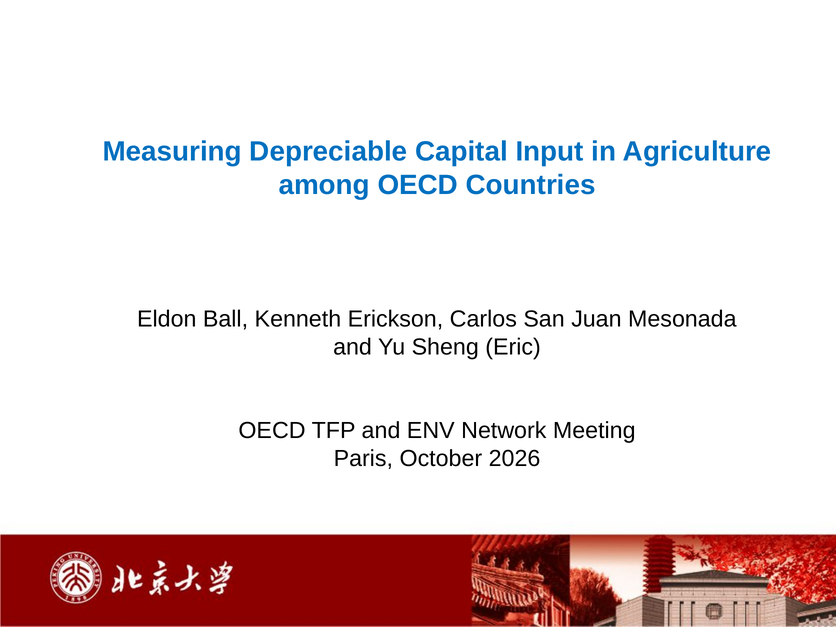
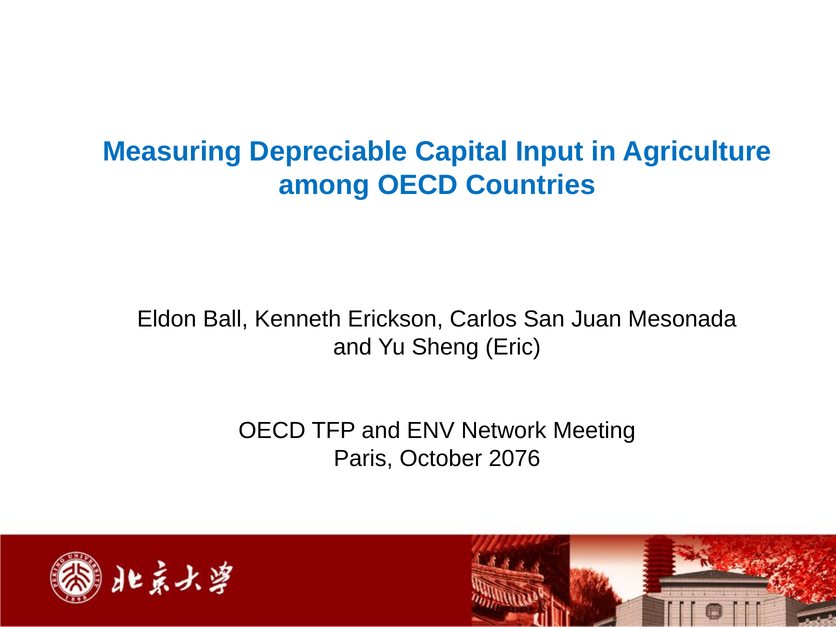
2026: 2026 -> 2076
